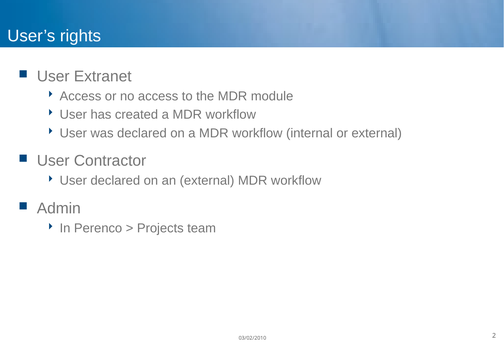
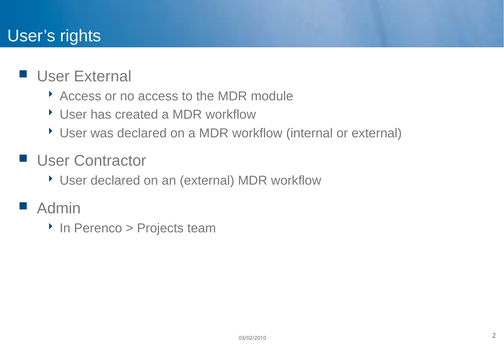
User Extranet: Extranet -> External
